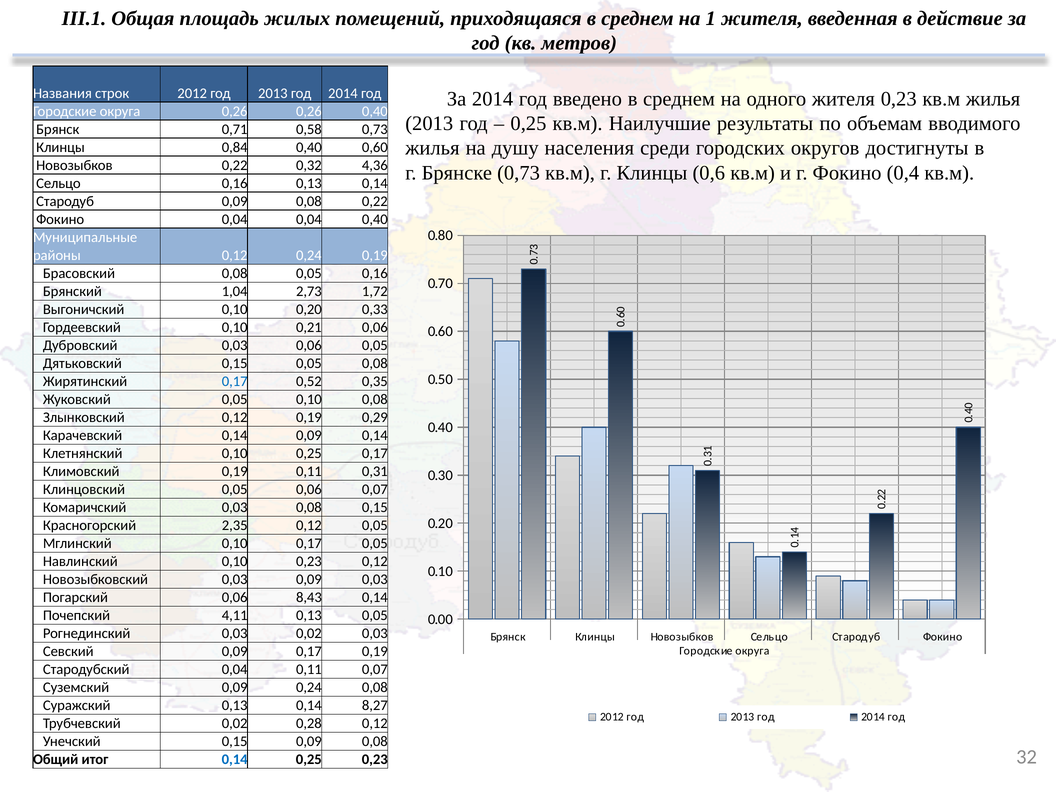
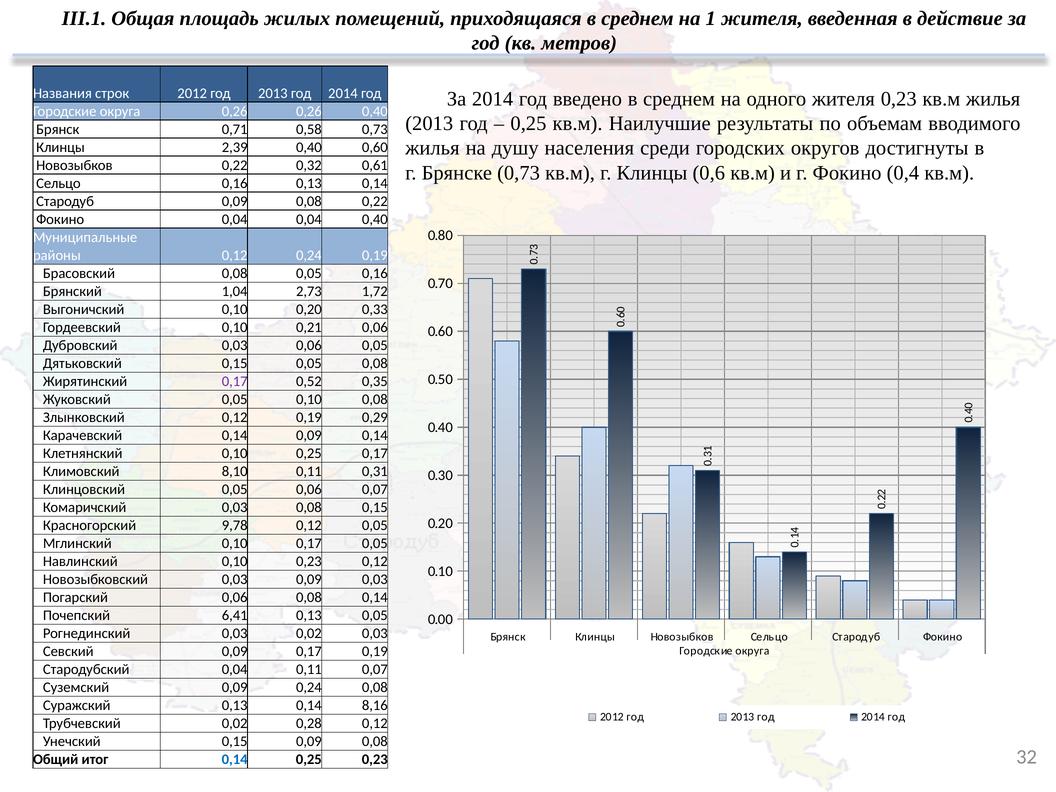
0,84: 0,84 -> 2,39
4,36: 4,36 -> 0,61
0,17 at (235, 381) colour: blue -> purple
Климовский 0,19: 0,19 -> 8,10
2,35: 2,35 -> 9,78
0,06 8,43: 8,43 -> 0,08
4,11: 4,11 -> 6,41
8,27: 8,27 -> 8,16
